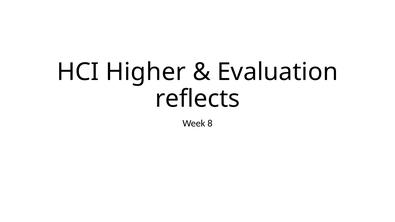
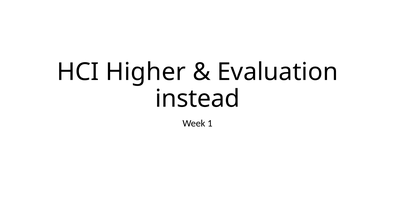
reflects: reflects -> instead
8: 8 -> 1
